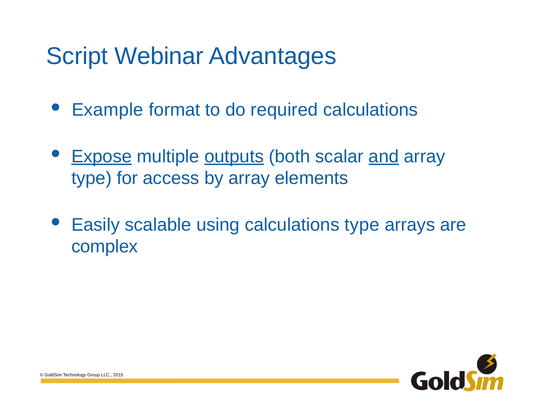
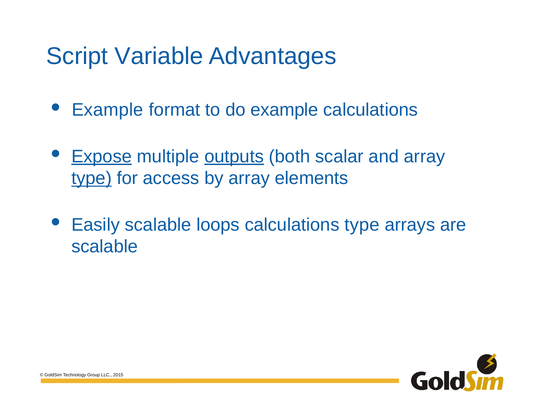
Webinar: Webinar -> Variable
do required: required -> example
and underline: present -> none
type at (92, 178) underline: none -> present
using: using -> loops
complex at (105, 247): complex -> scalable
